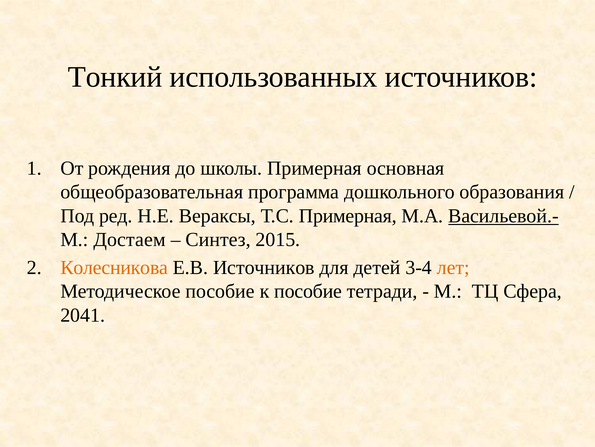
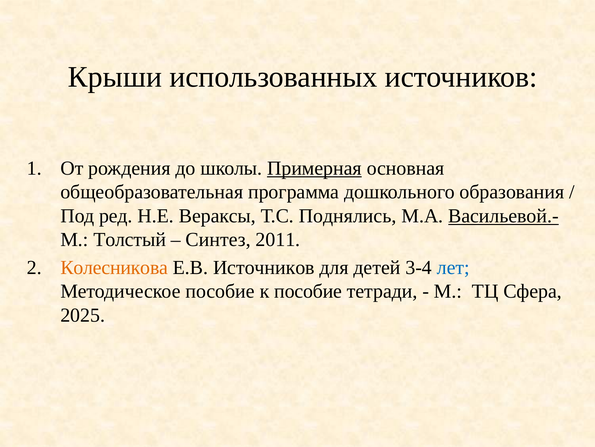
Тонкий: Тонкий -> Крыши
Примерная at (314, 168) underline: none -> present
Т.С Примерная: Примерная -> Поднялись
Достаем: Достаем -> Толстый
2015: 2015 -> 2011
лет colour: orange -> blue
2041: 2041 -> 2025
